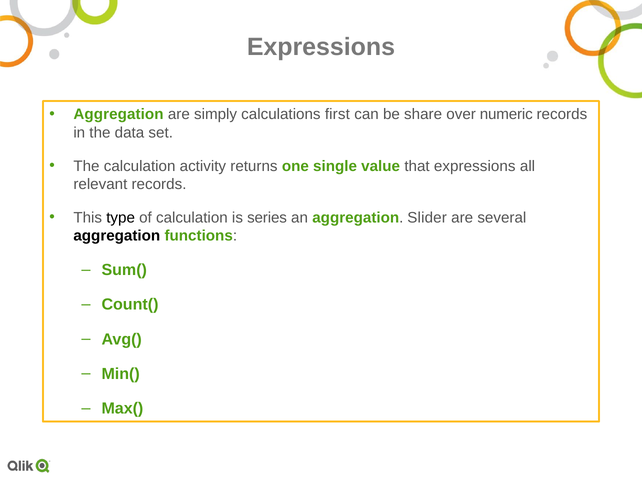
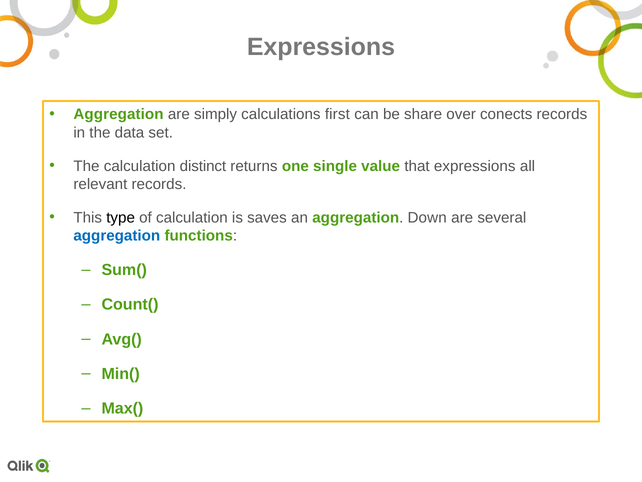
numeric: numeric -> conects
activity: activity -> distinct
series: series -> saves
Slider: Slider -> Down
aggregation at (117, 236) colour: black -> blue
